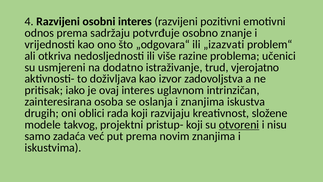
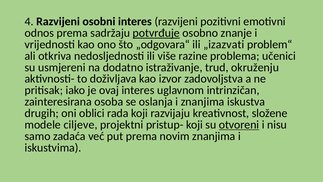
potvrđuje underline: none -> present
vjerojatno: vjerojatno -> okruženju
takvog: takvog -> ciljeve
